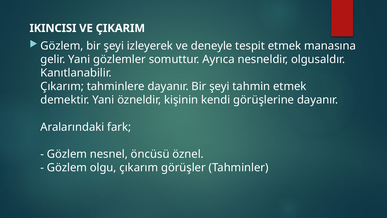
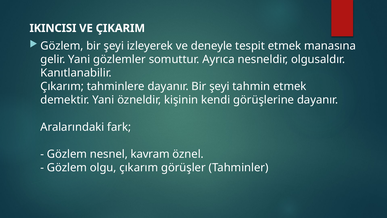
öncüsü: öncüsü -> kavram
